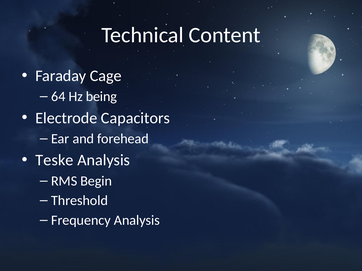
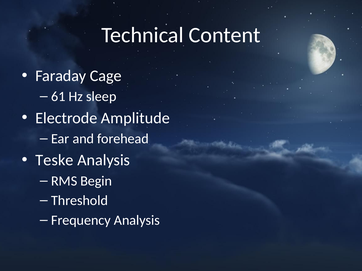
64: 64 -> 61
being: being -> sleep
Capacitors: Capacitors -> Amplitude
